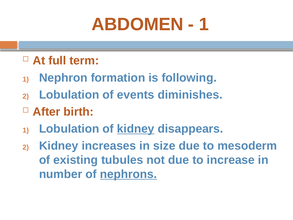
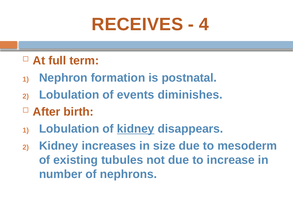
ABDOMEN: ABDOMEN -> RECEIVES
1 at (204, 24): 1 -> 4
following: following -> postnatal
nephrons underline: present -> none
